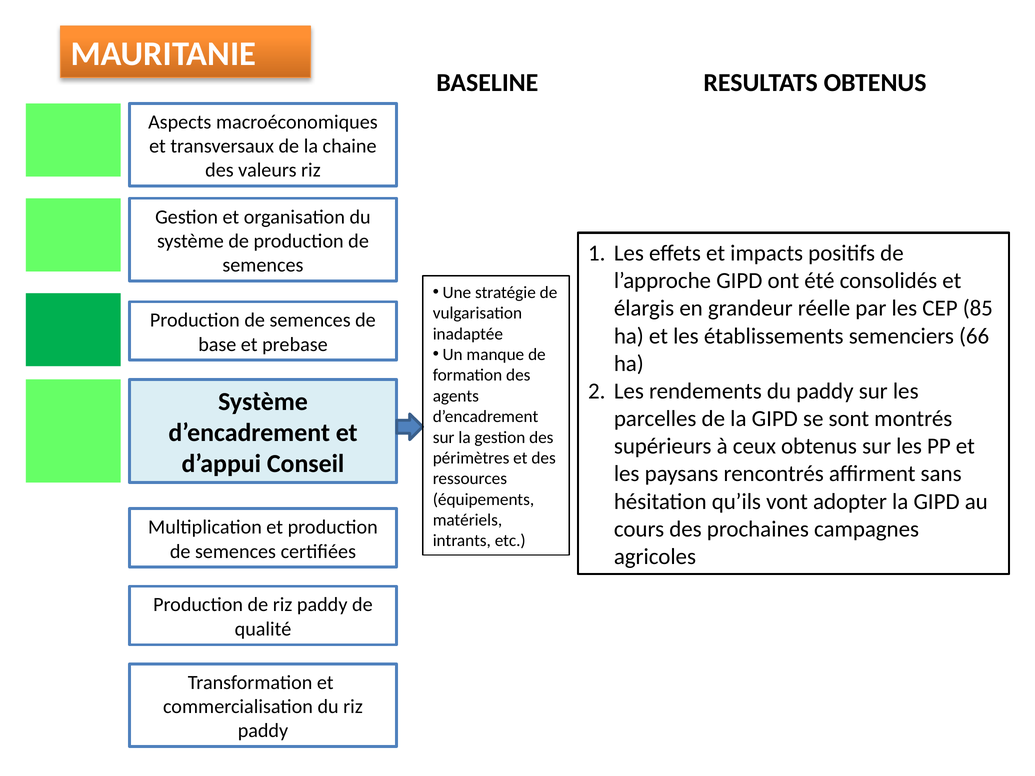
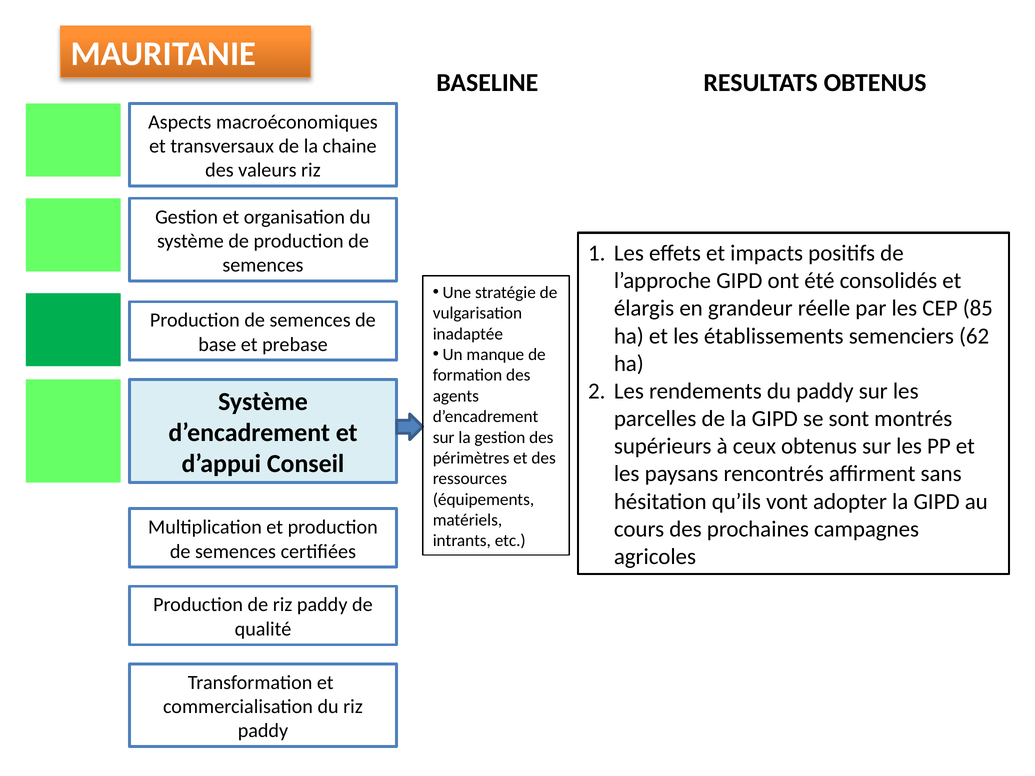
66: 66 -> 62
